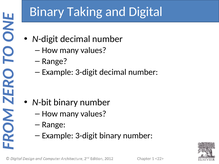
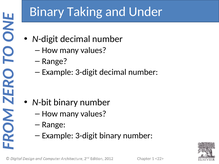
Digital: Digital -> Under
